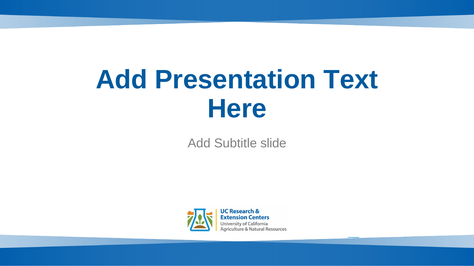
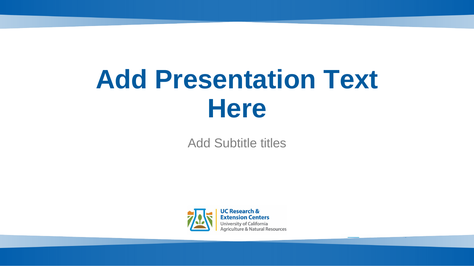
slide: slide -> titles
